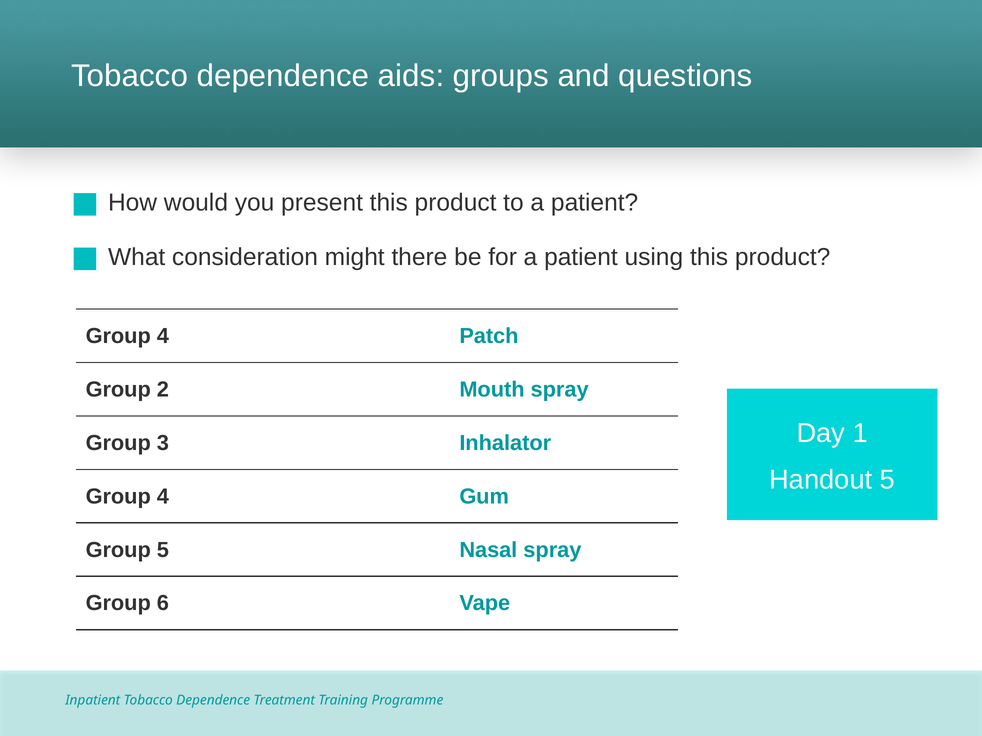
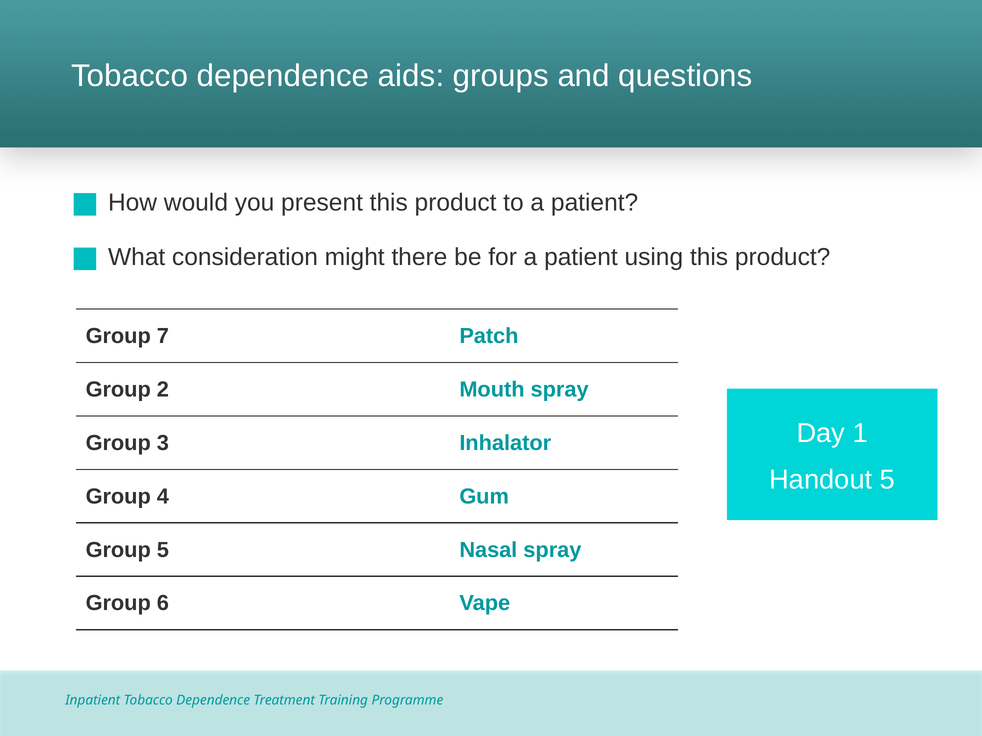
4 at (163, 336): 4 -> 7
